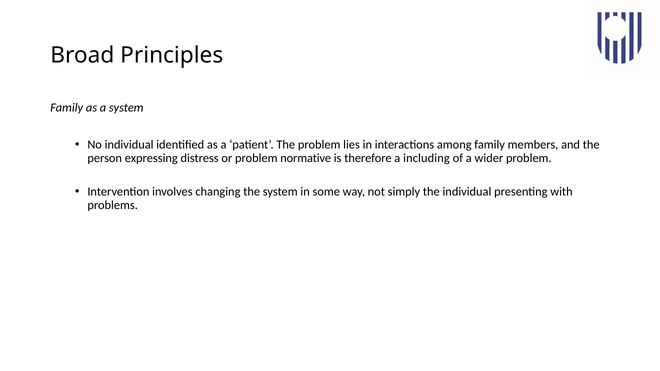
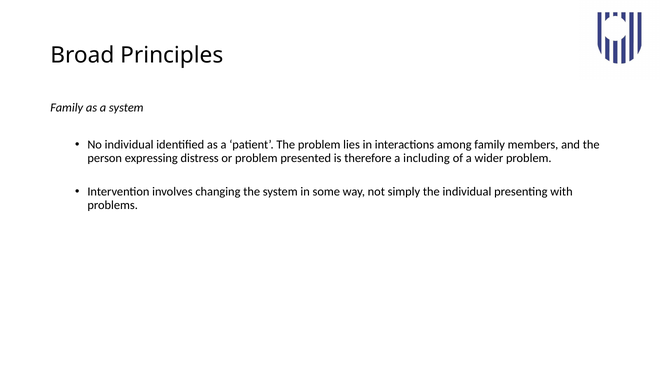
normative: normative -> presented
